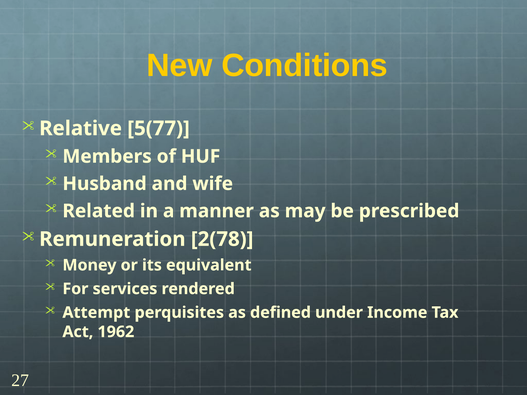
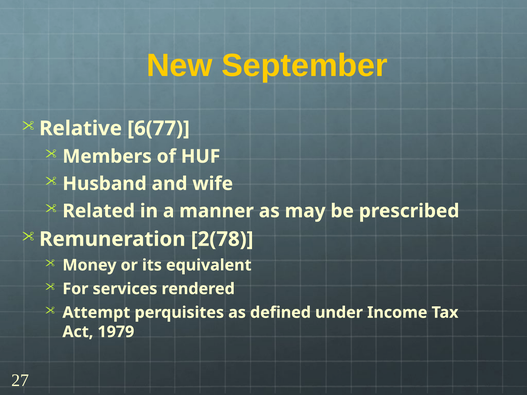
Conditions: Conditions -> September
5(77: 5(77 -> 6(77
1962: 1962 -> 1979
